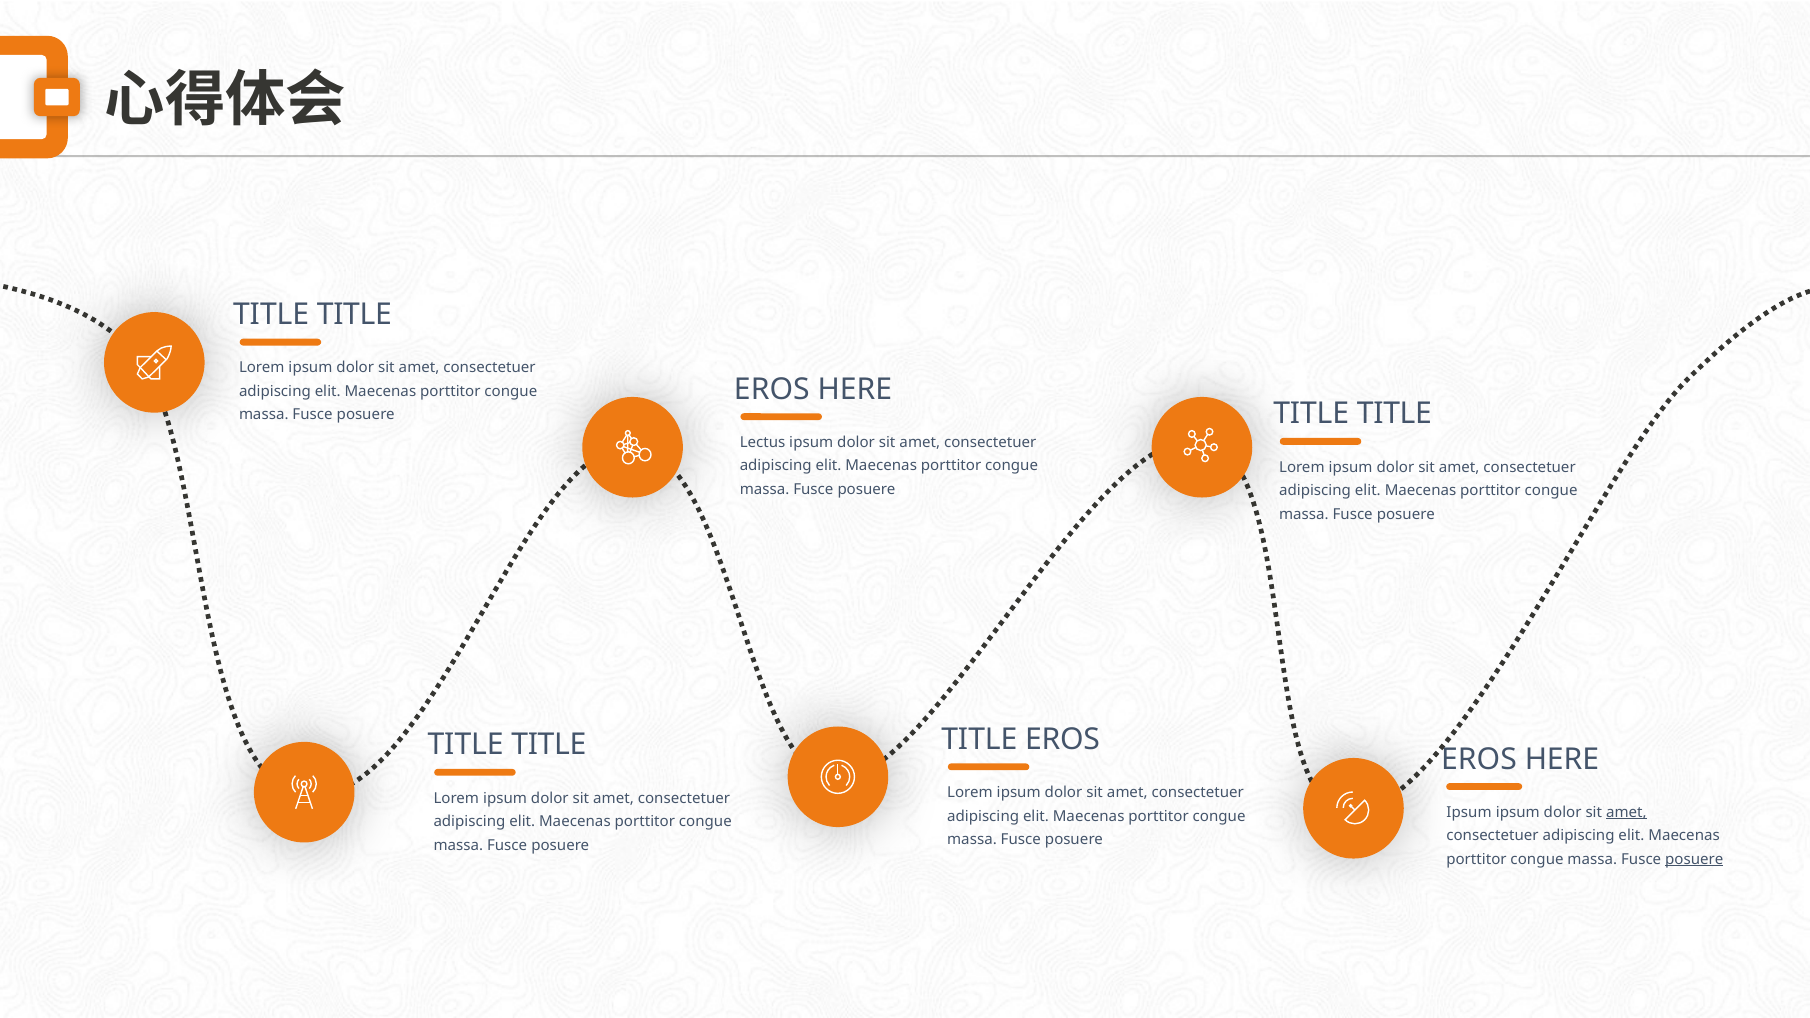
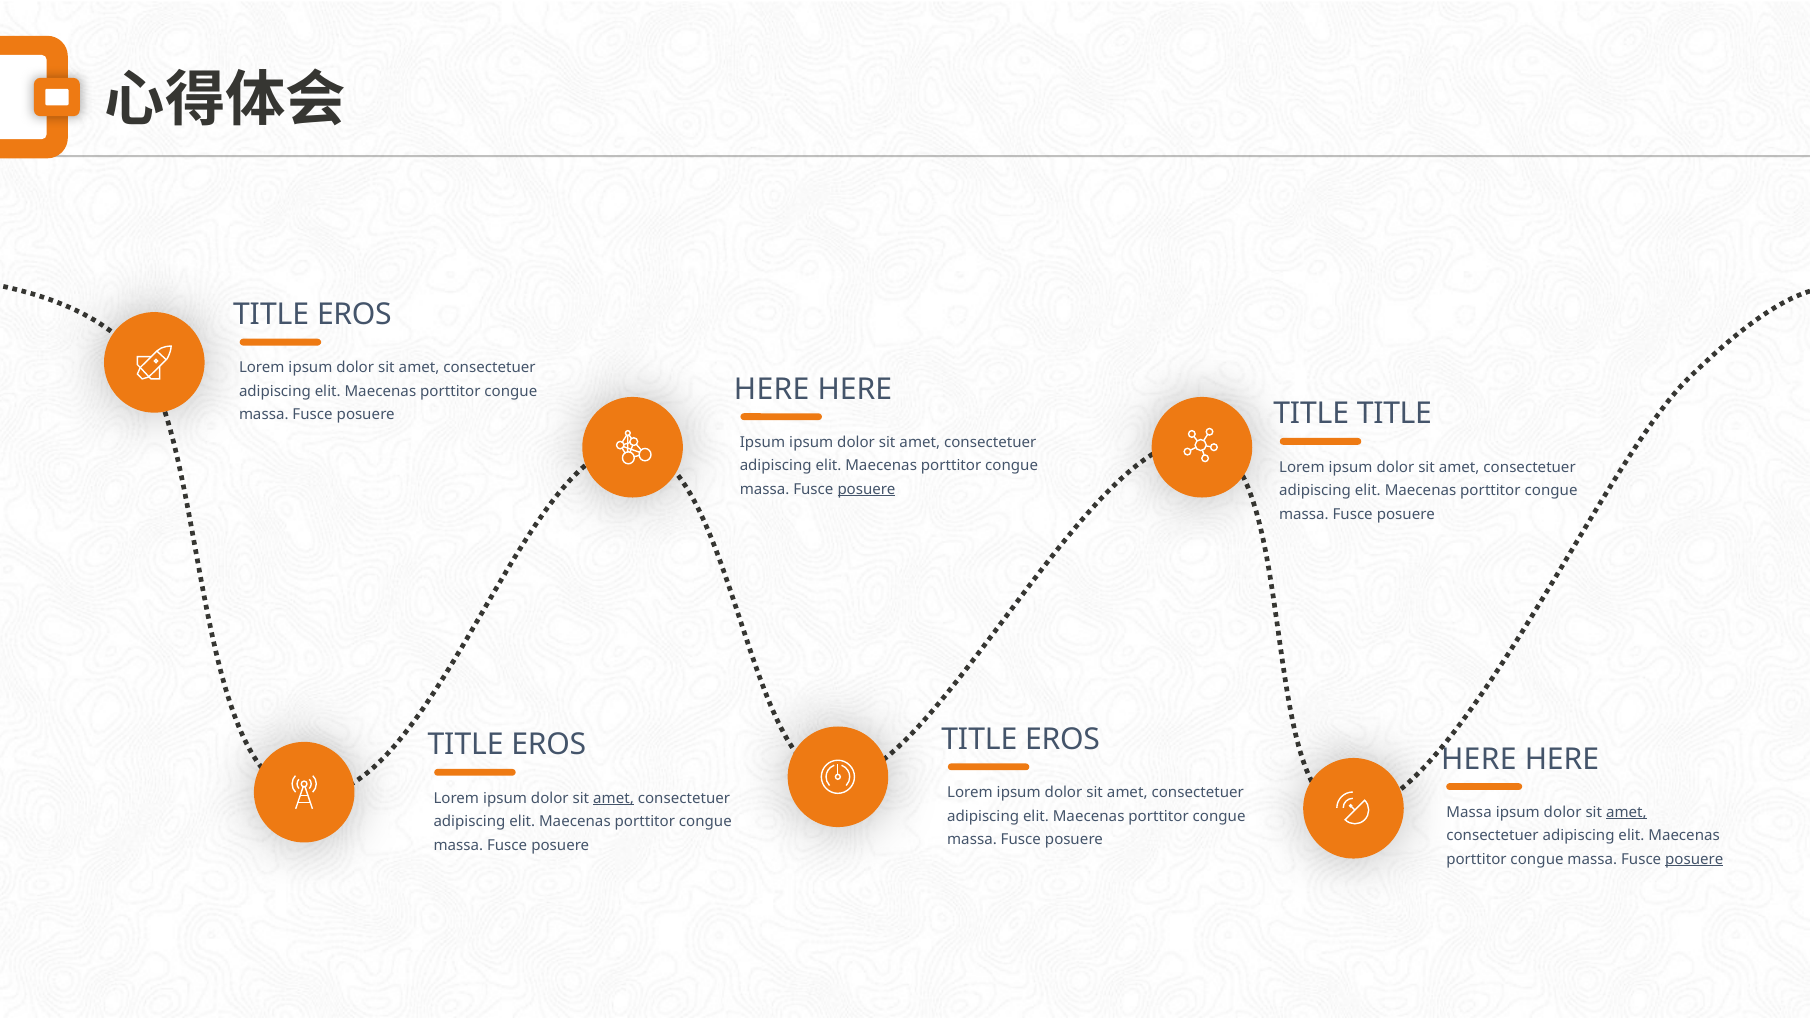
TITLE at (354, 315): TITLE -> EROS
EROS at (772, 389): EROS -> HERE
Lectus at (763, 443): Lectus -> Ipsum
posuere at (866, 489) underline: none -> present
TITLE at (549, 745): TITLE -> EROS
EROS at (1479, 759): EROS -> HERE
amet at (614, 798) underline: none -> present
Ipsum at (1469, 813): Ipsum -> Massa
